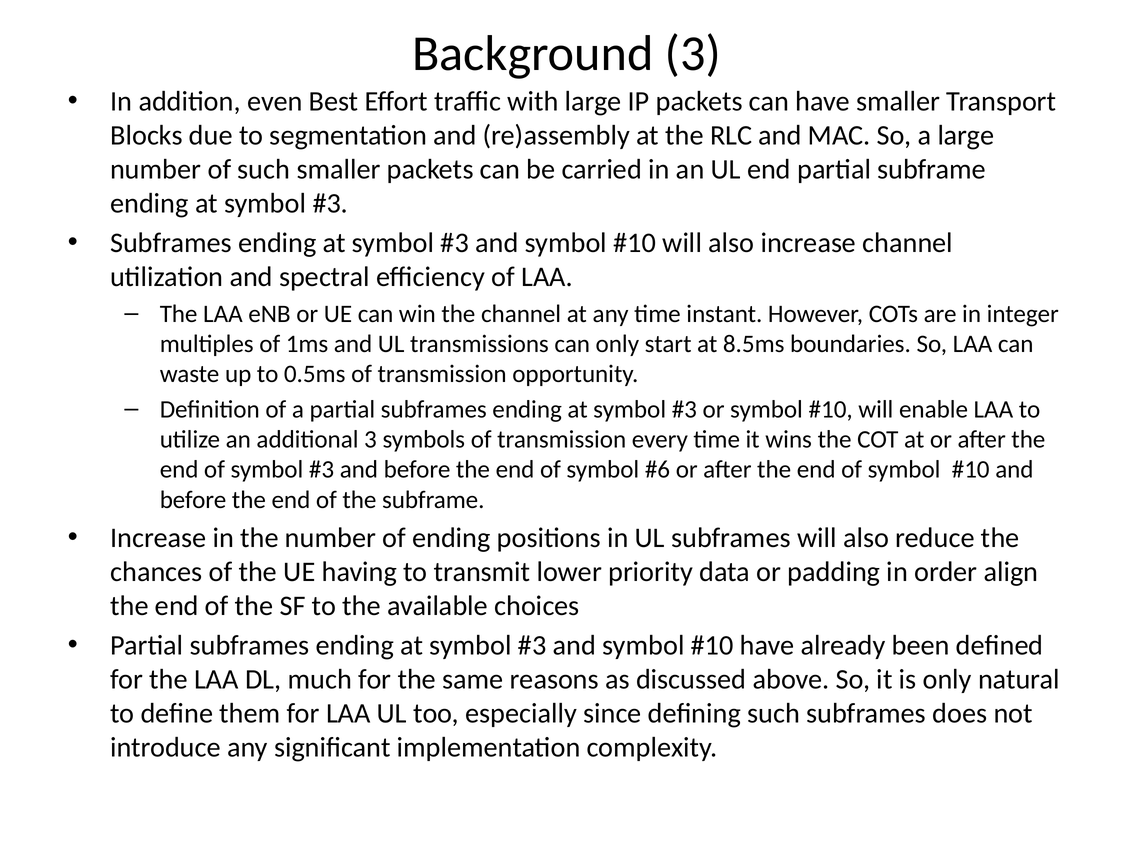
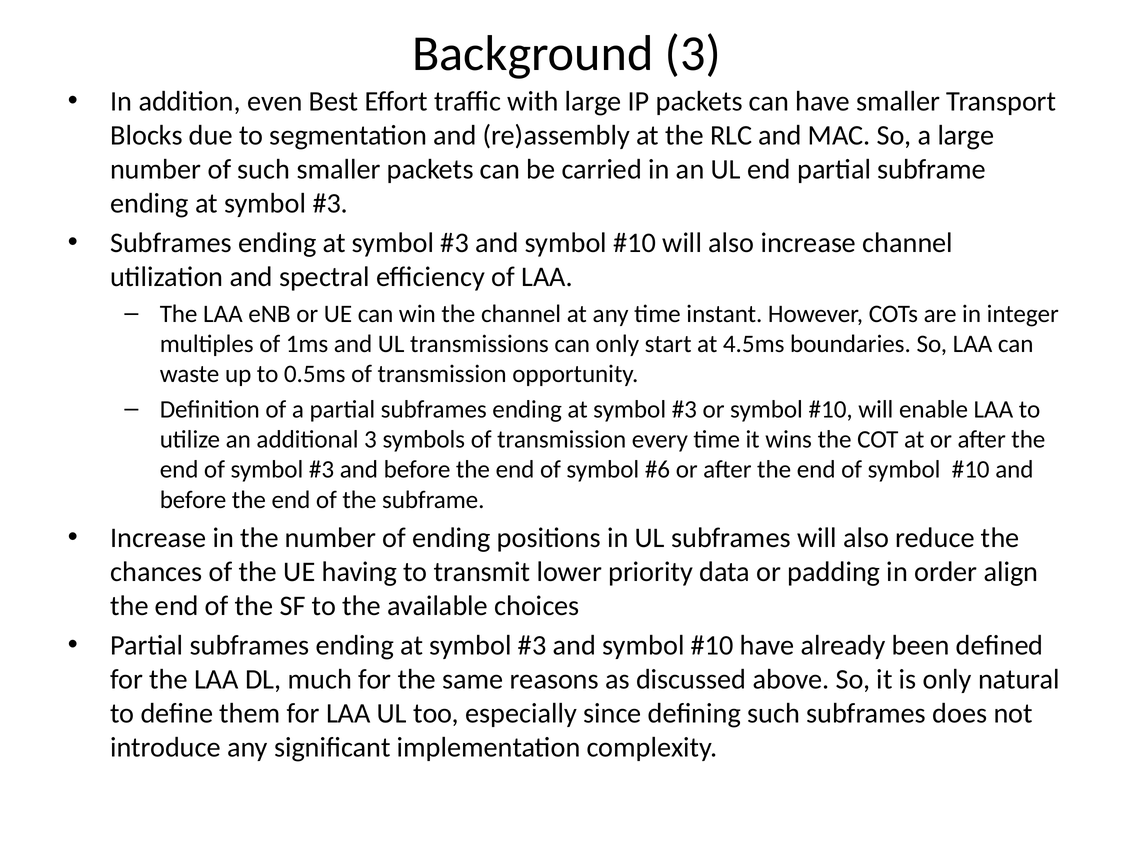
8.5ms: 8.5ms -> 4.5ms
